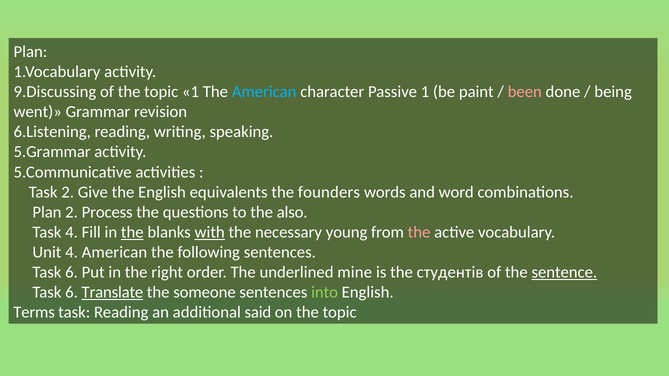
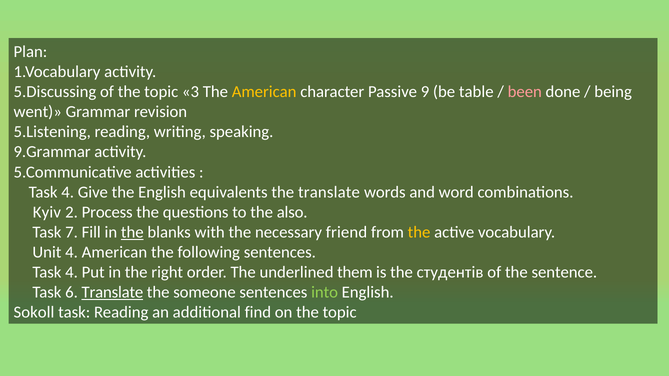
9.Discussing: 9.Discussing -> 5.Discussing
topic 1: 1 -> 3
American at (264, 92) colour: light blue -> yellow
Passive 1: 1 -> 9
paint: paint -> table
6.Listening: 6.Listening -> 5.Listening
5.Grammar: 5.Grammar -> 9.Grammar
2 at (68, 192): 2 -> 4
the founders: founders -> translate
Plan at (47, 212): Plan -> Kyiv
Task 4: 4 -> 7
with underline: present -> none
young: young -> friend
the at (419, 232) colour: pink -> yellow
6 at (72, 272): 6 -> 4
mine: mine -> them
sentence underline: present -> none
Terms: Terms -> Sokoll
said: said -> find
